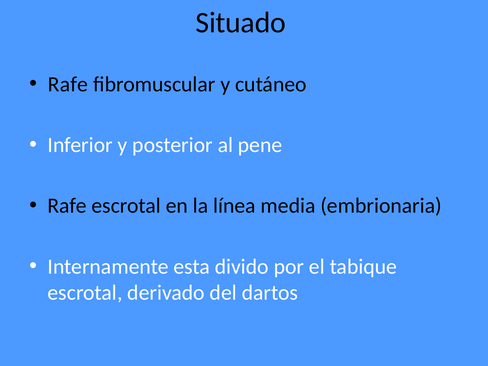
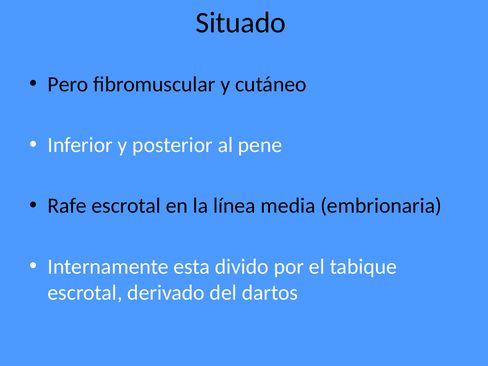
Rafe at (68, 84): Rafe -> Pero
